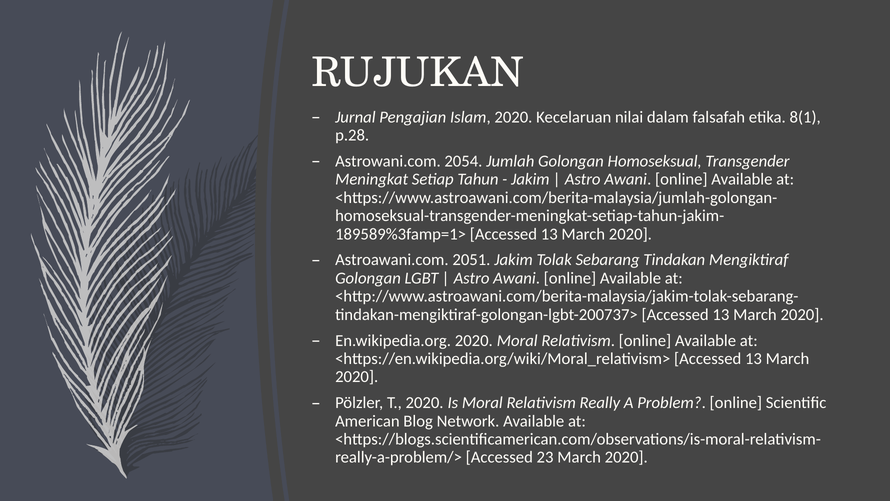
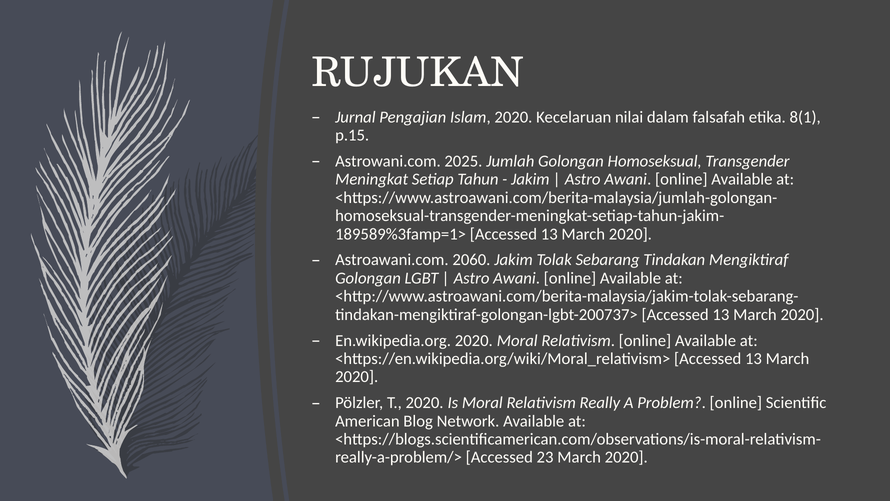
p.28: p.28 -> p.15
2054: 2054 -> 2025
2051: 2051 -> 2060
